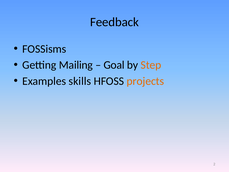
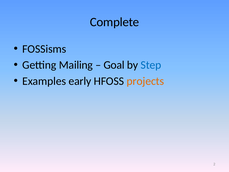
Feedback: Feedback -> Complete
Step colour: orange -> blue
skills: skills -> early
